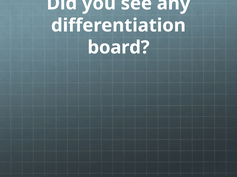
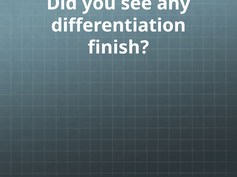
board: board -> finish
